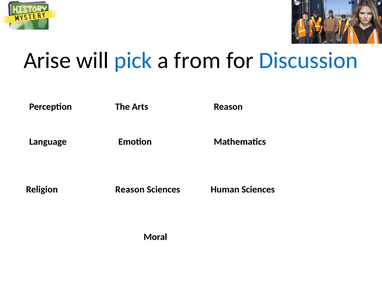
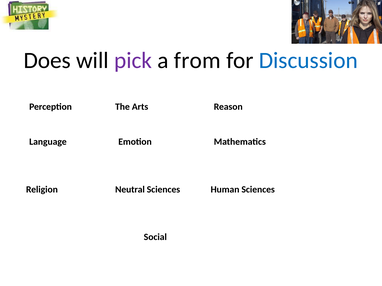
Arise: Arise -> Does
pick colour: blue -> purple
Religion Reason: Reason -> Neutral
Moral: Moral -> Social
